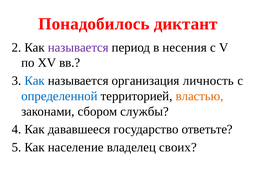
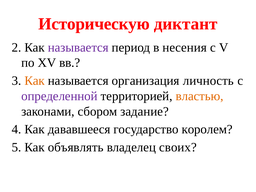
Понадобилось: Понадобилось -> Историческую
Как at (35, 81) colour: blue -> orange
определенной colour: blue -> purple
службы: службы -> задание
ответьте: ответьте -> королем
население: население -> объявлять
